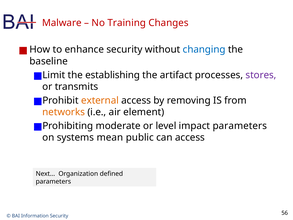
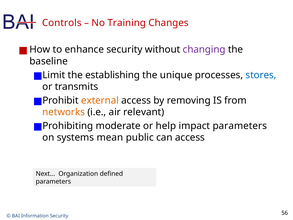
Malware: Malware -> Controls
changing colour: blue -> purple
artifact: artifact -> unique
stores colour: purple -> blue
element: element -> relevant
level: level -> help
